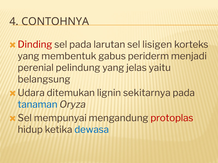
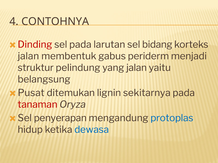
lisigen: lisigen -> bidang
yang at (28, 56): yang -> jalan
perenial: perenial -> struktur
yang jelas: jelas -> jalan
Udara: Udara -> Pusat
tanaman colour: blue -> red
mempunyai: mempunyai -> penyerapan
protoplas colour: red -> blue
